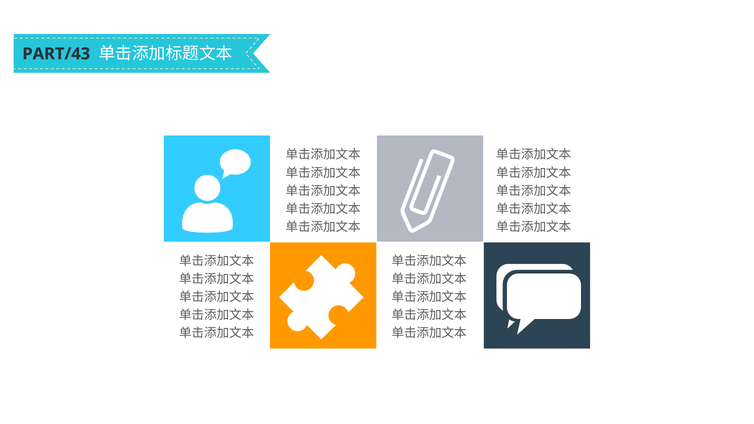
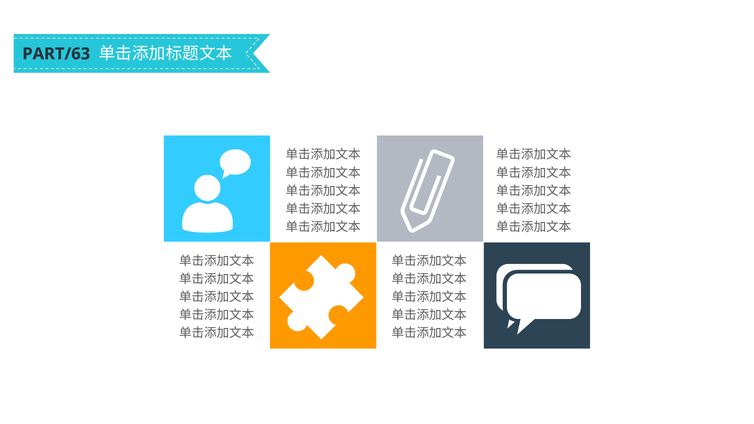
PART/43: PART/43 -> PART/63
